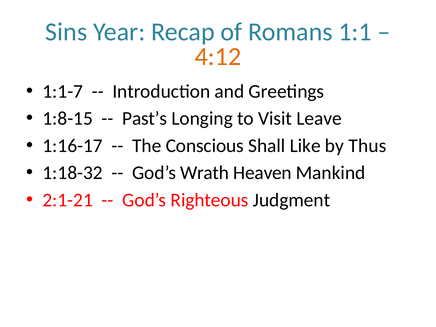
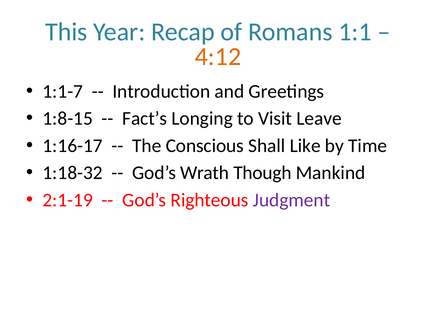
Sins: Sins -> This
Past’s: Past’s -> Fact’s
Thus: Thus -> Time
Heaven: Heaven -> Though
2:1-21: 2:1-21 -> 2:1-19
Judgment colour: black -> purple
